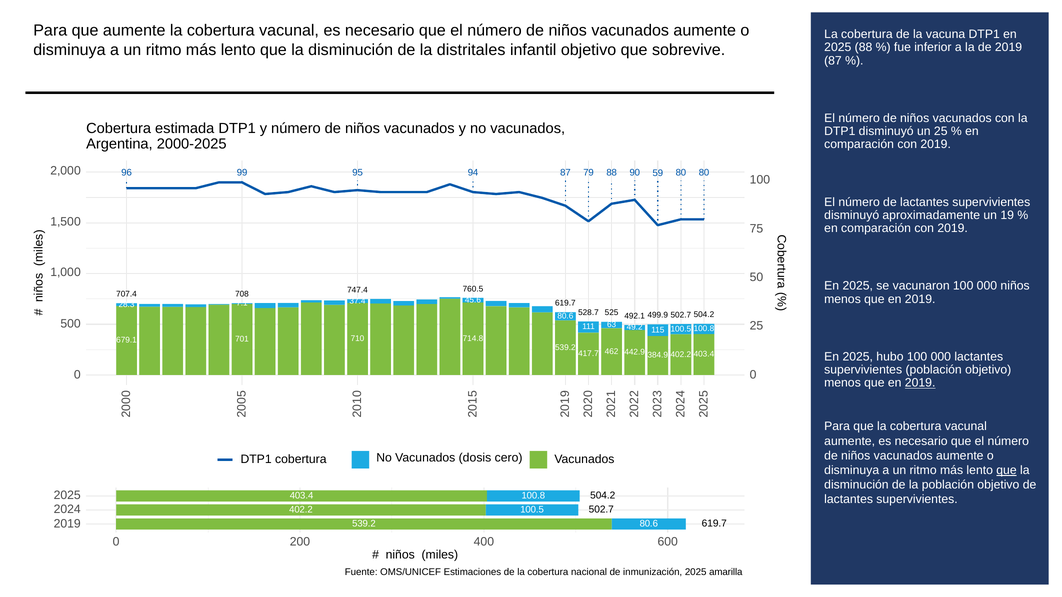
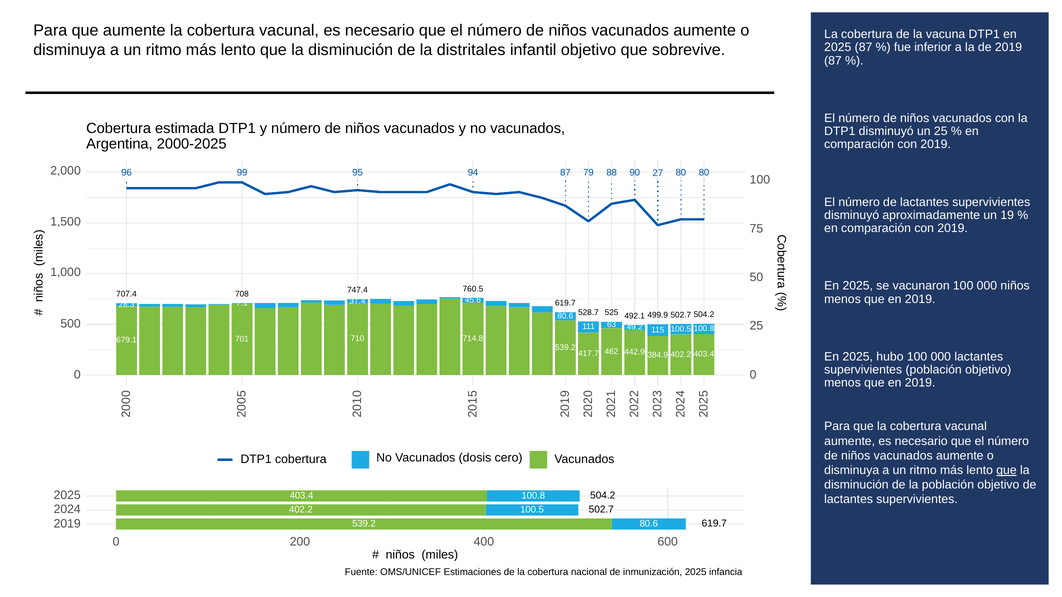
2025 88: 88 -> 87
59: 59 -> 27
2019 at (920, 383) underline: present -> none
amarilla: amarilla -> infancia
